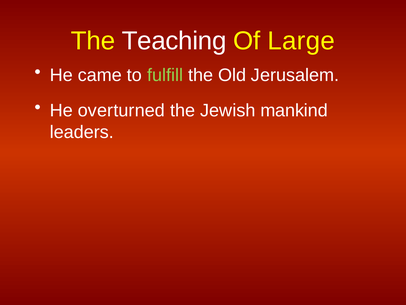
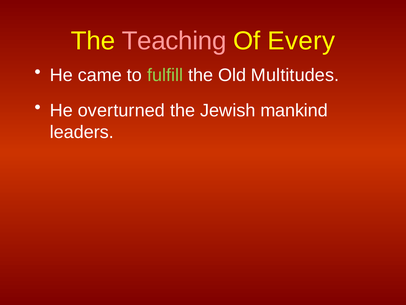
Teaching colour: white -> pink
Large: Large -> Every
Jerusalem: Jerusalem -> Multitudes
